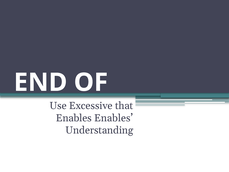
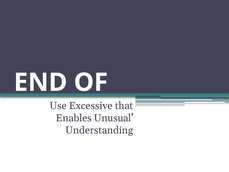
Enables Enables: Enables -> Unusual
